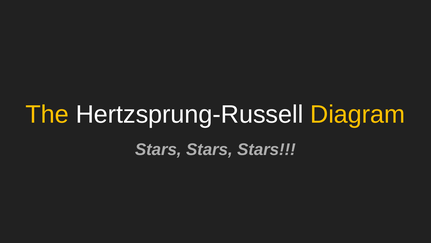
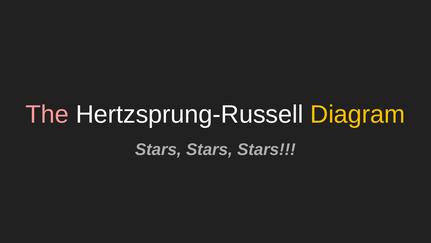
The colour: yellow -> pink
